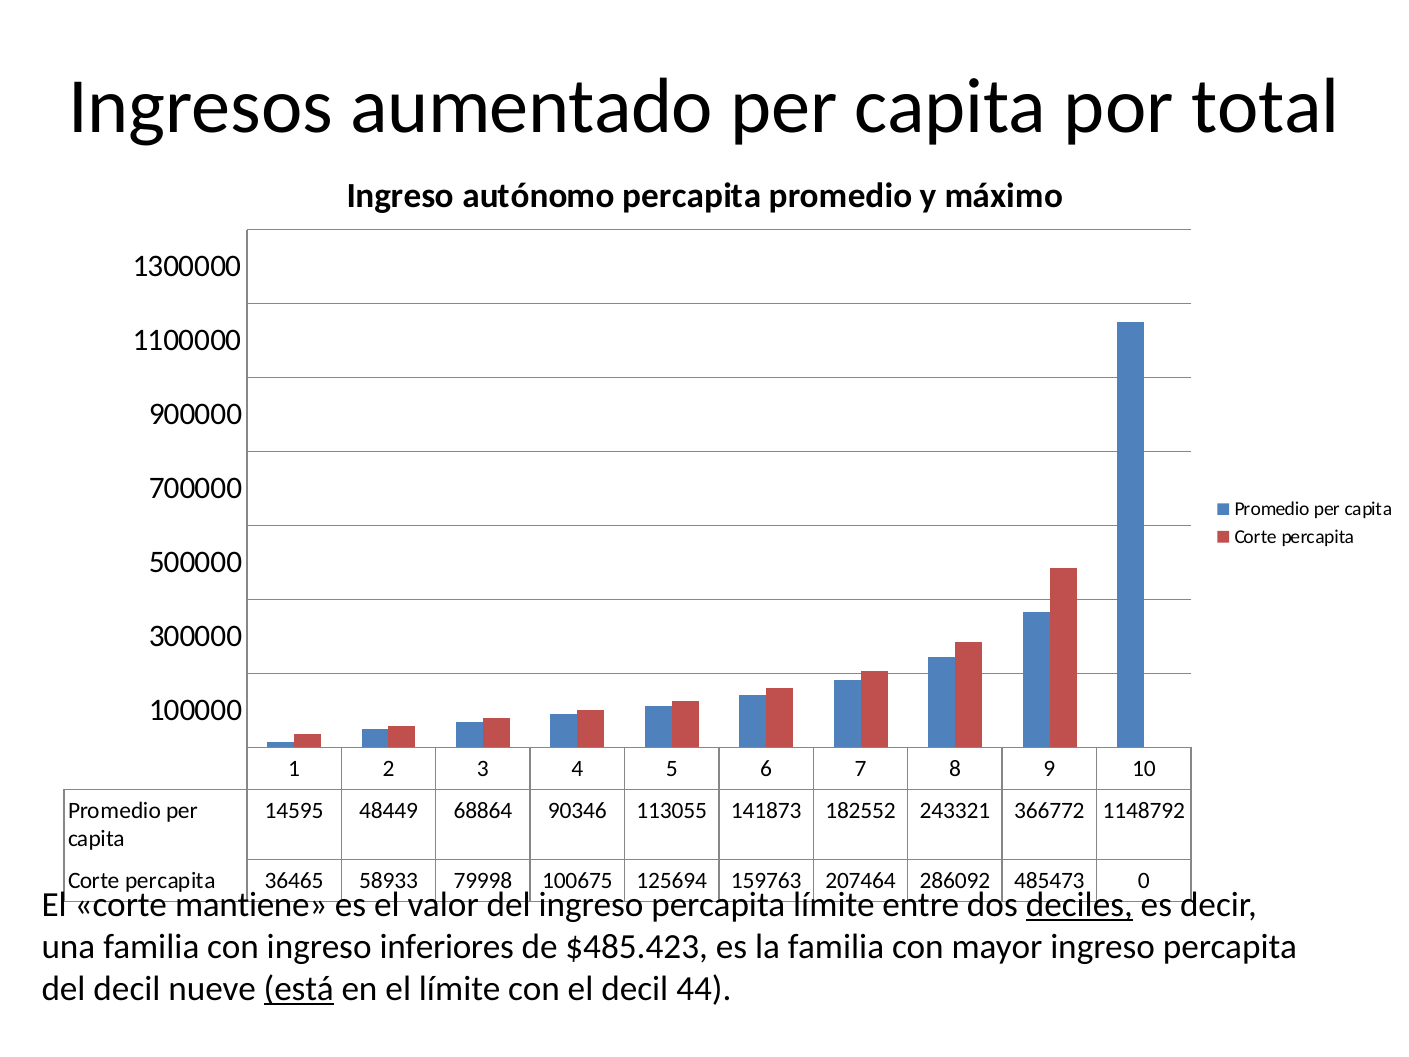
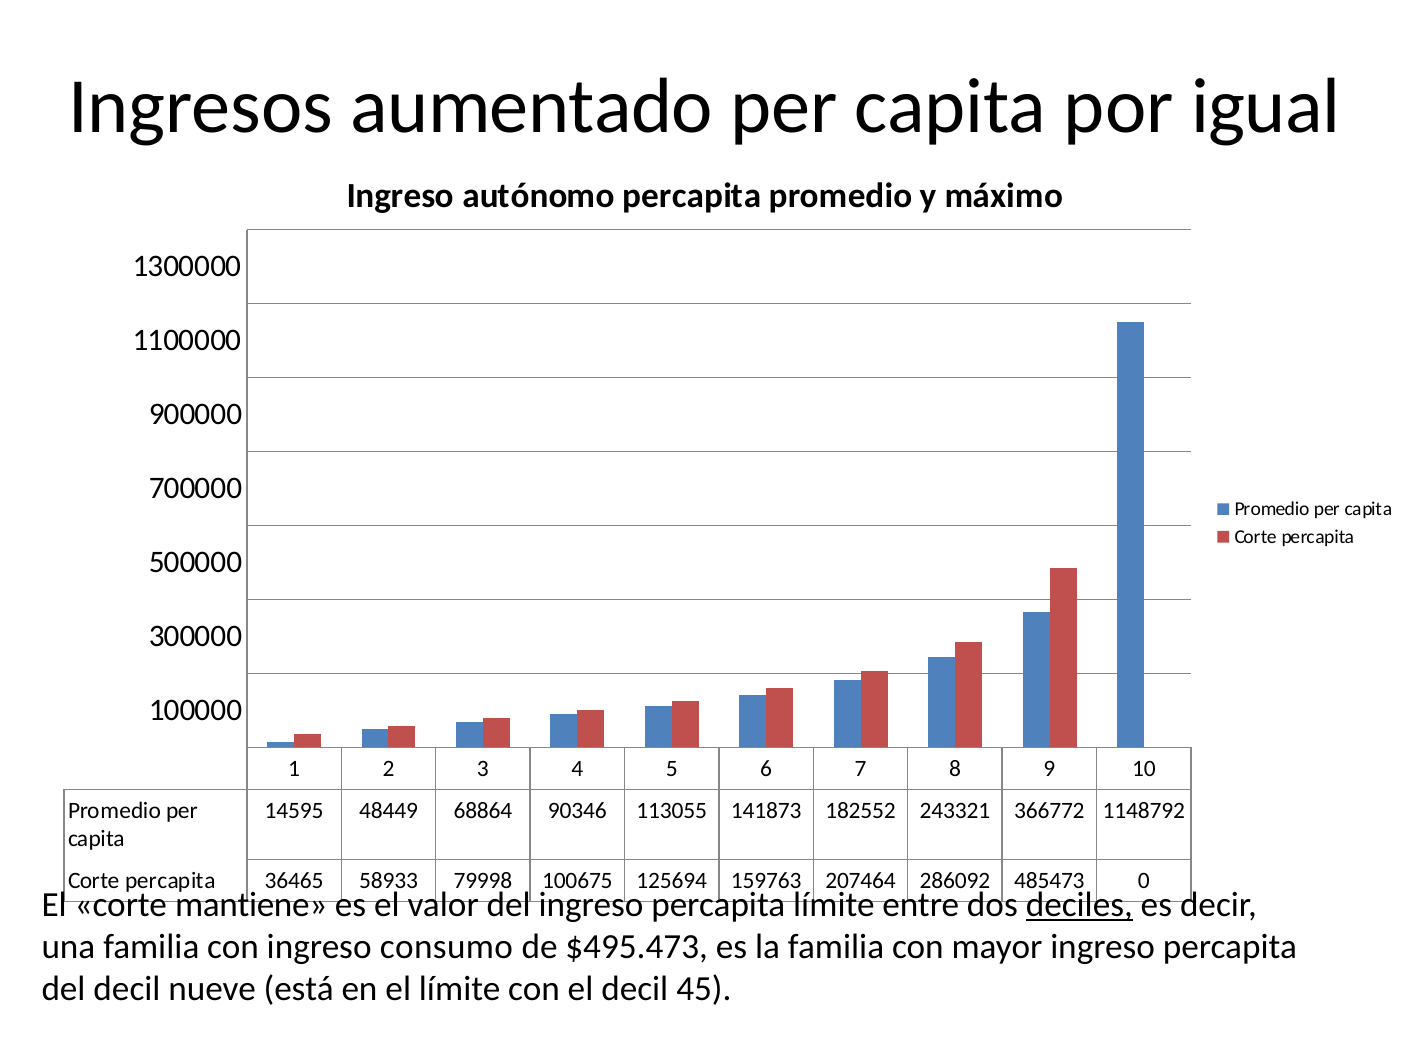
total: total -> igual
inferiores: inferiores -> consumo
$485.423: $485.423 -> $495.473
está underline: present -> none
44: 44 -> 45
